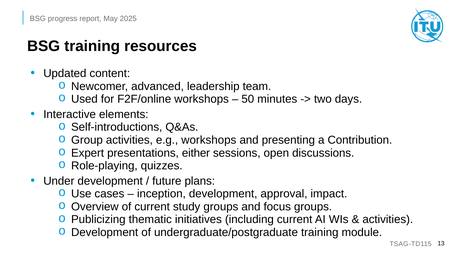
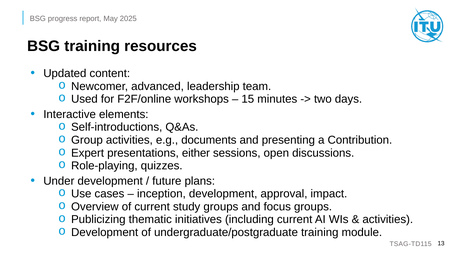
50: 50 -> 15
e.g workshops: workshops -> documents
